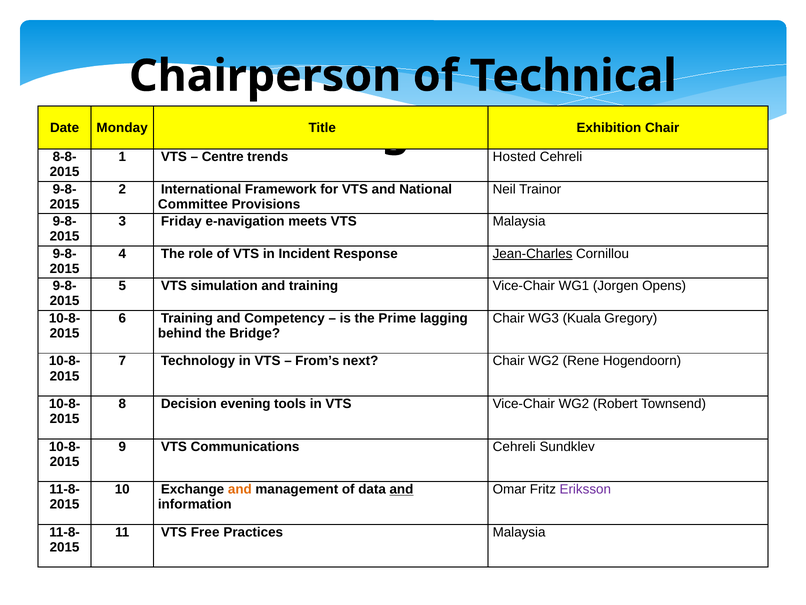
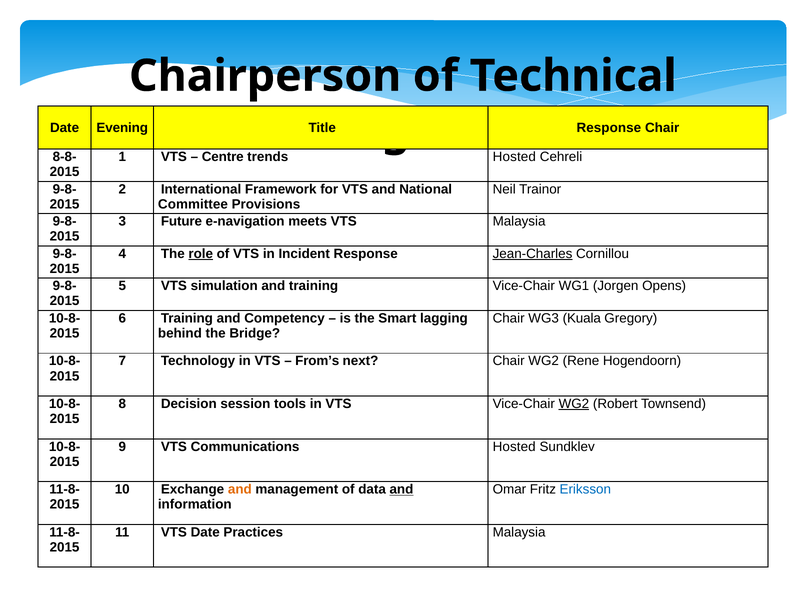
Monday: Monday -> Evening
Exhibition at (609, 128): Exhibition -> Response
Friday: Friday -> Future
role underline: none -> present
Prime: Prime -> Smart
evening: evening -> session
WG2 at (574, 403) underline: none -> present
Communications Cehreli: Cehreli -> Hosted
Eriksson colour: purple -> blue
VTS Free: Free -> Date
